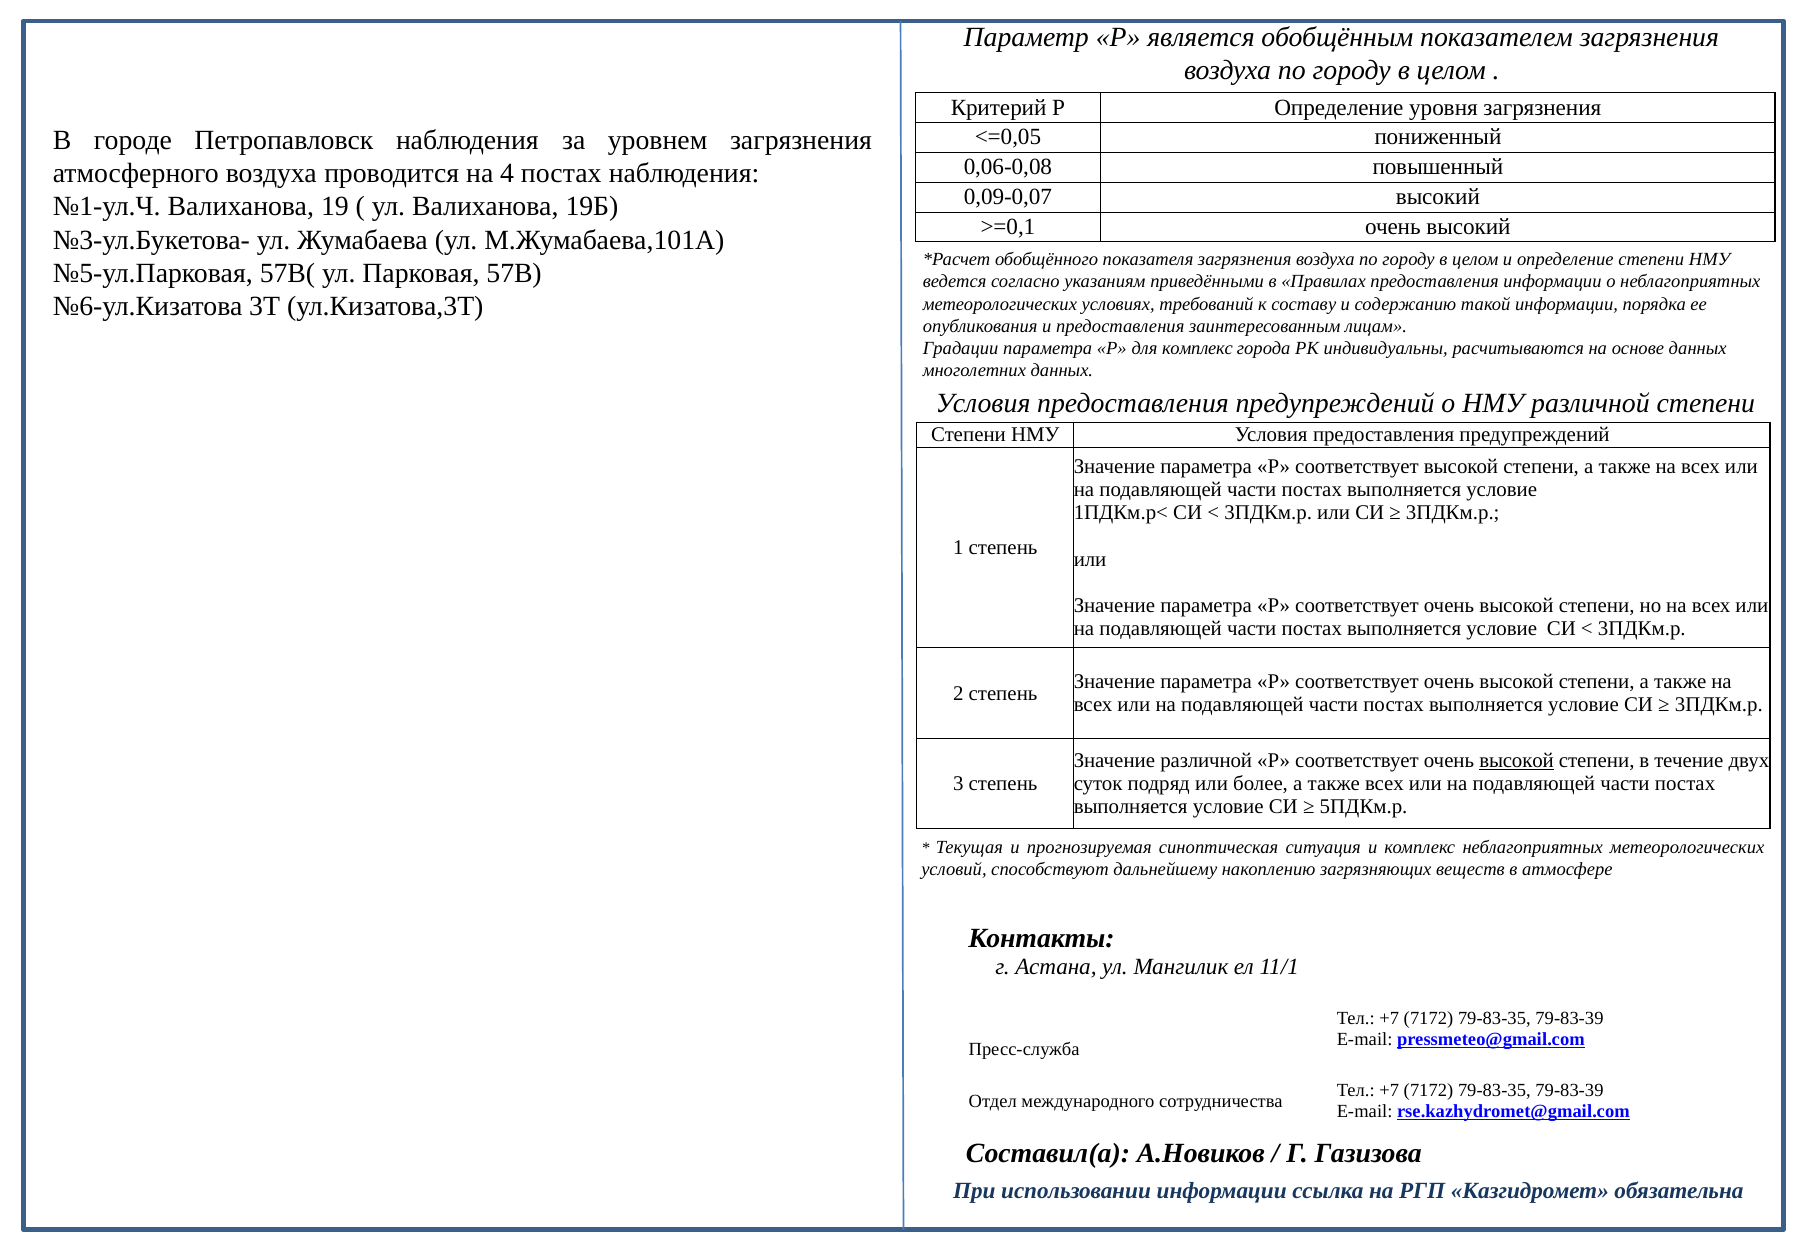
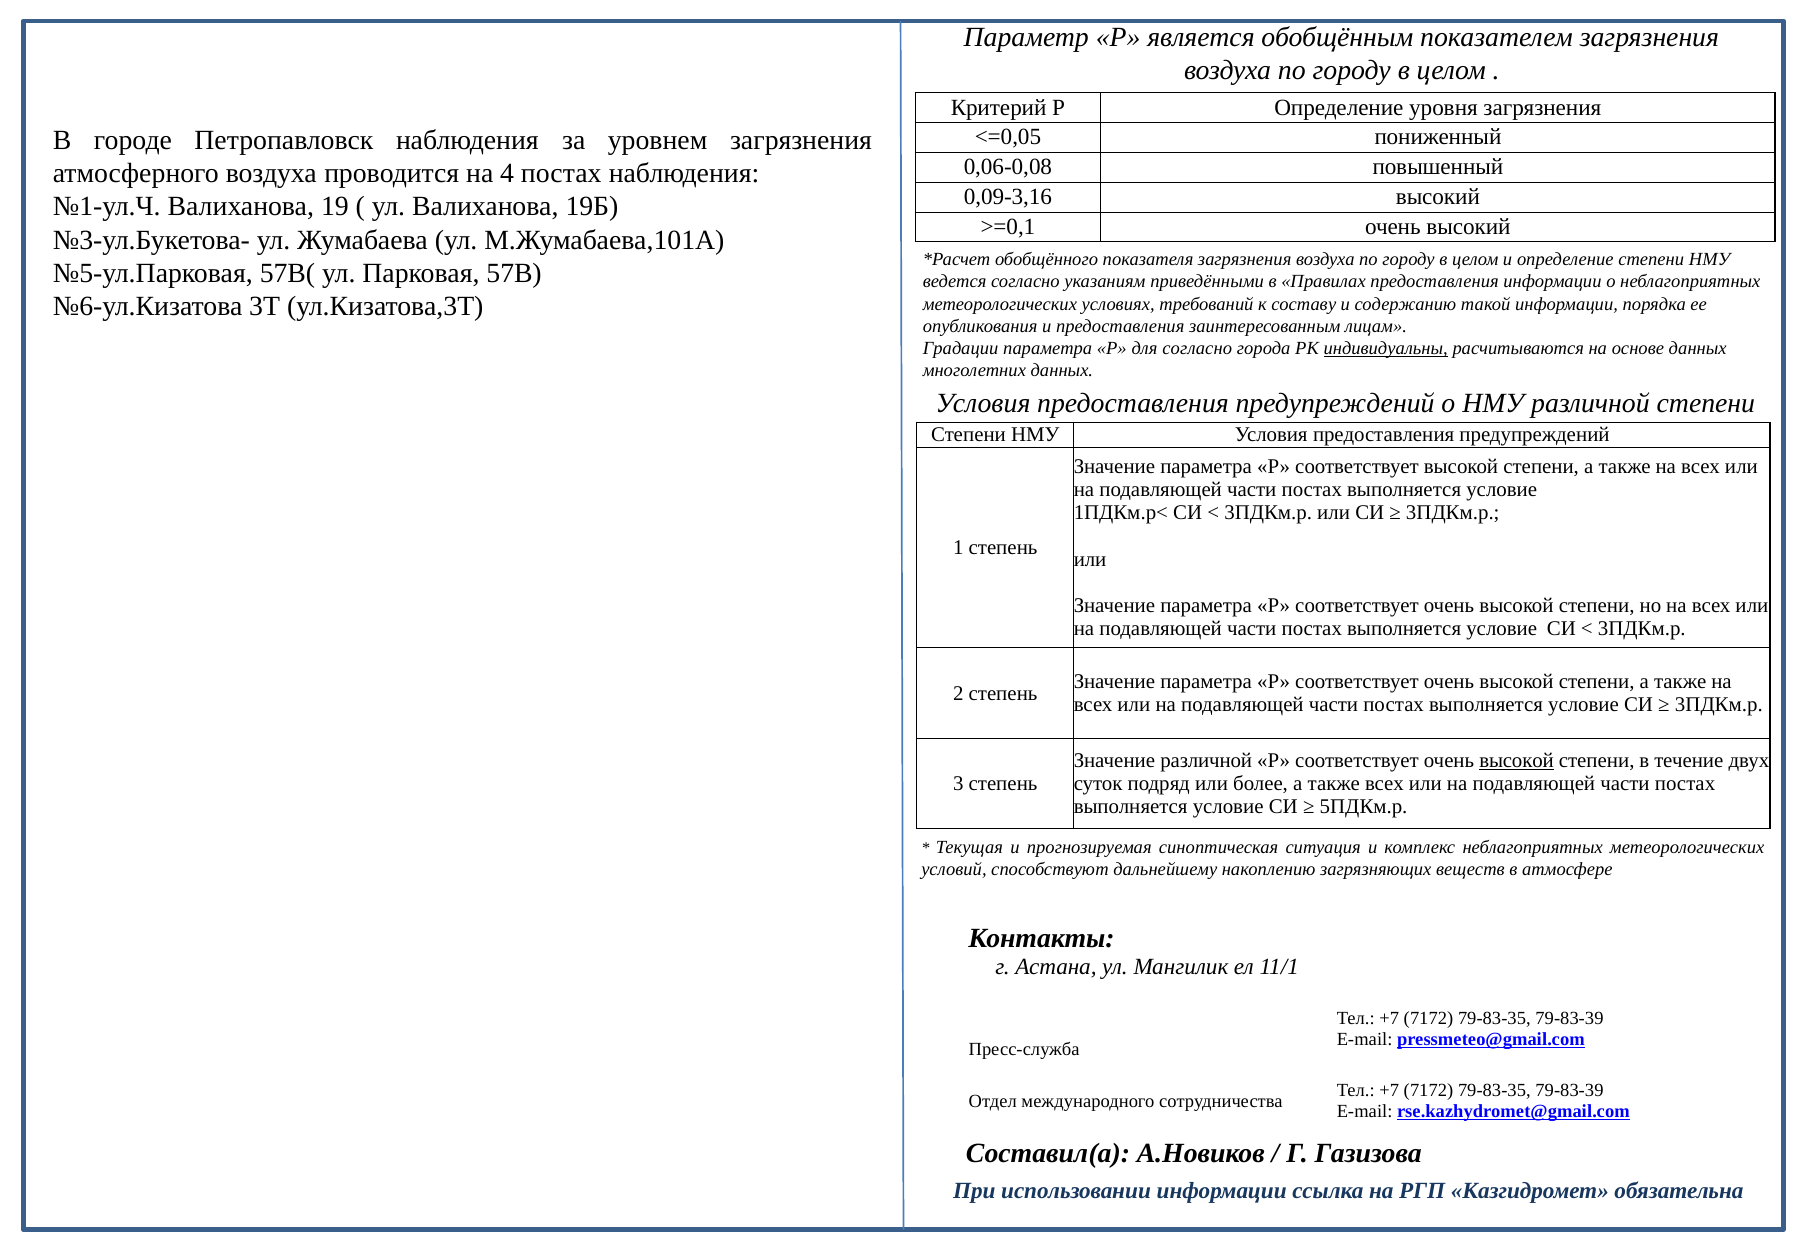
0,09-0,07: 0,09-0,07 -> 0,09-3,16
для комплекс: комплекс -> согласно
индивидуальны underline: none -> present
